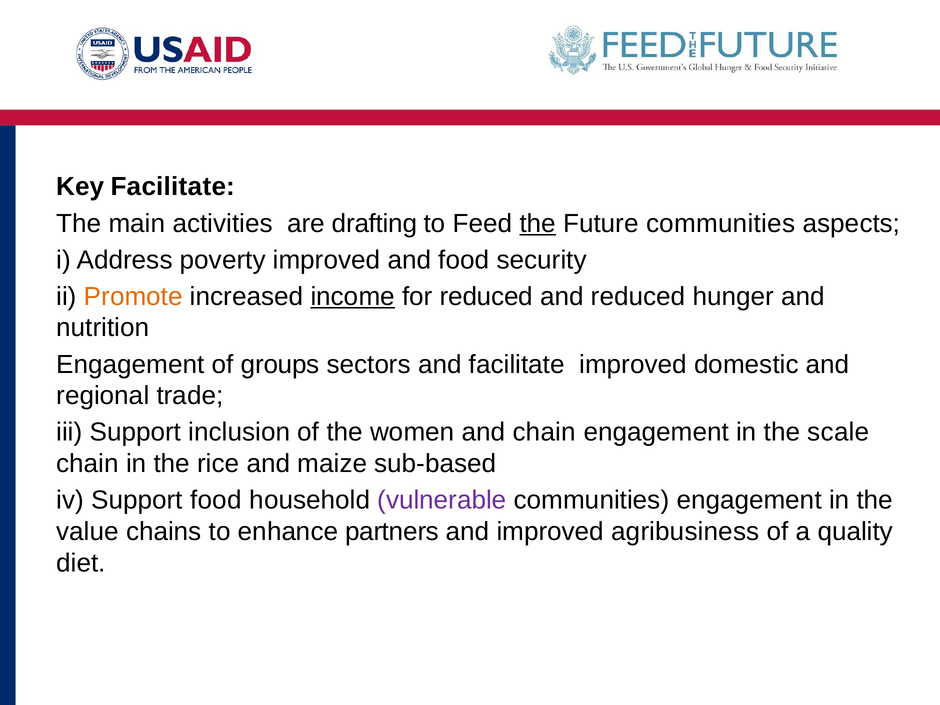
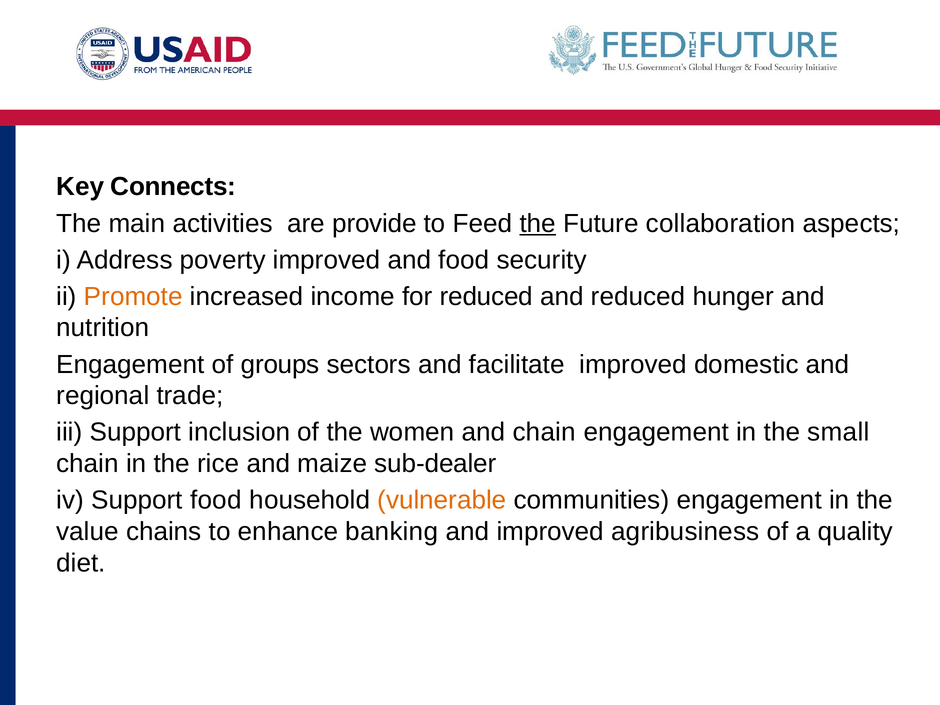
Key Facilitate: Facilitate -> Connects
drafting: drafting -> provide
Future communities: communities -> collaboration
income underline: present -> none
scale: scale -> small
sub-based: sub-based -> sub-dealer
vulnerable colour: purple -> orange
partners: partners -> banking
